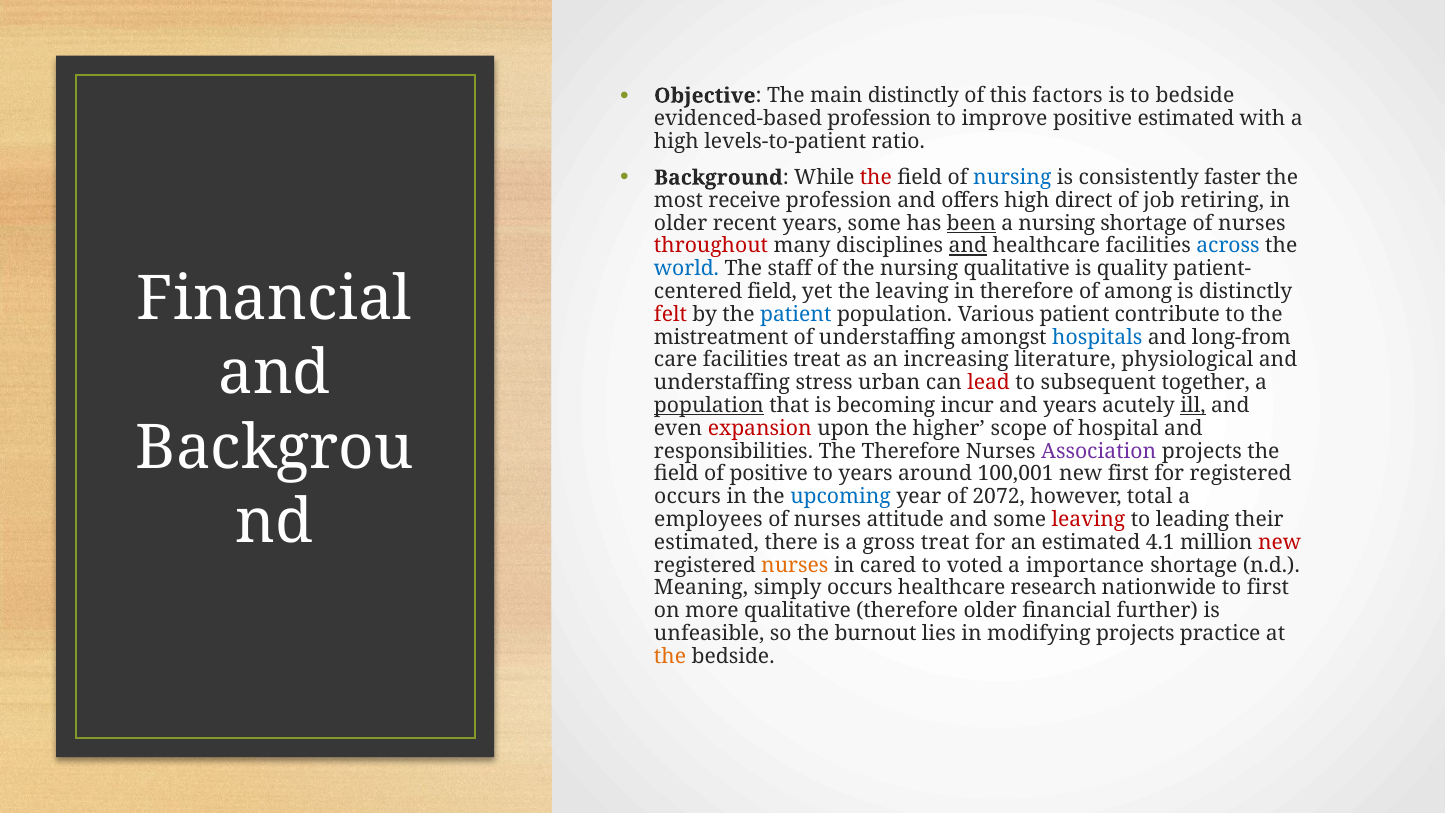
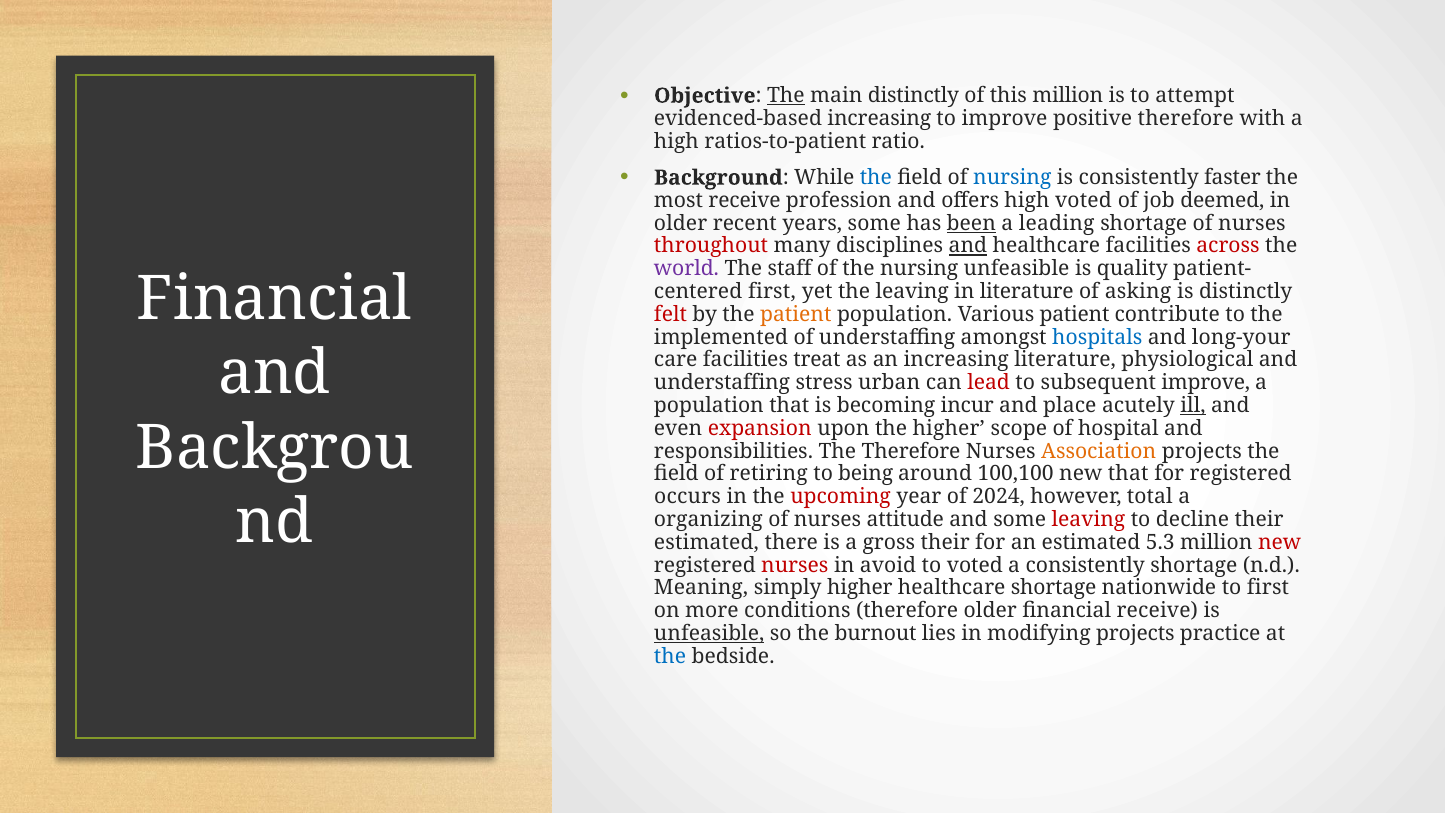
The at (786, 96) underline: none -> present
this factors: factors -> million
to bedside: bedside -> attempt
evidenced-based profession: profession -> increasing
positive estimated: estimated -> therefore
levels-to-patient: levels-to-patient -> ratios-to-patient
the at (876, 178) colour: red -> blue
high direct: direct -> voted
retiring: retiring -> deemed
a nursing: nursing -> leading
across colour: blue -> red
world colour: blue -> purple
nursing qualitative: qualitative -> unfeasible
field at (772, 292): field -> first
in therefore: therefore -> literature
among: among -> asking
patient at (796, 314) colour: blue -> orange
mistreatment: mistreatment -> implemented
long-from: long-from -> long-your
subsequent together: together -> improve
population at (709, 405) underline: present -> none
and years: years -> place
Association colour: purple -> orange
of positive: positive -> retiring
to years: years -> being
100,001: 100,001 -> 100,100
new first: first -> that
upcoming colour: blue -> red
2072: 2072 -> 2024
employees: employees -> organizing
leading: leading -> decline
gross treat: treat -> their
4.1: 4.1 -> 5.3
nurses at (795, 565) colour: orange -> red
cared: cared -> avoid
a importance: importance -> consistently
simply occurs: occurs -> higher
healthcare research: research -> shortage
more qualitative: qualitative -> conditions
financial further: further -> receive
unfeasible at (709, 633) underline: none -> present
the at (670, 656) colour: orange -> blue
